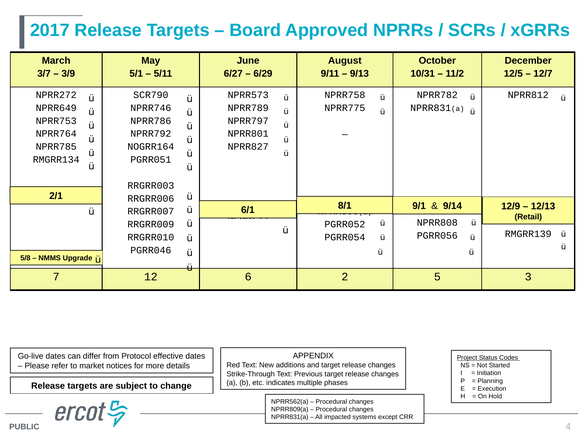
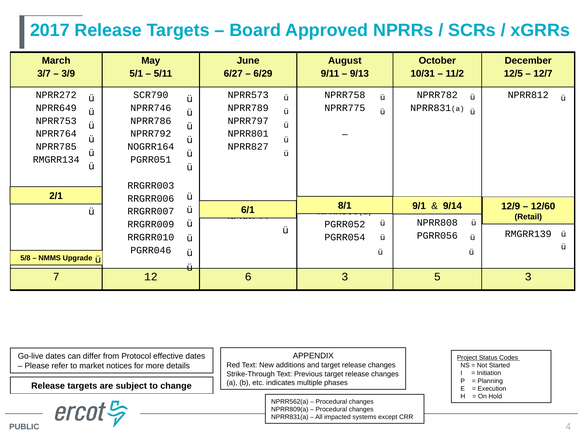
12/13: 12/13 -> 12/60
6 2: 2 -> 3
